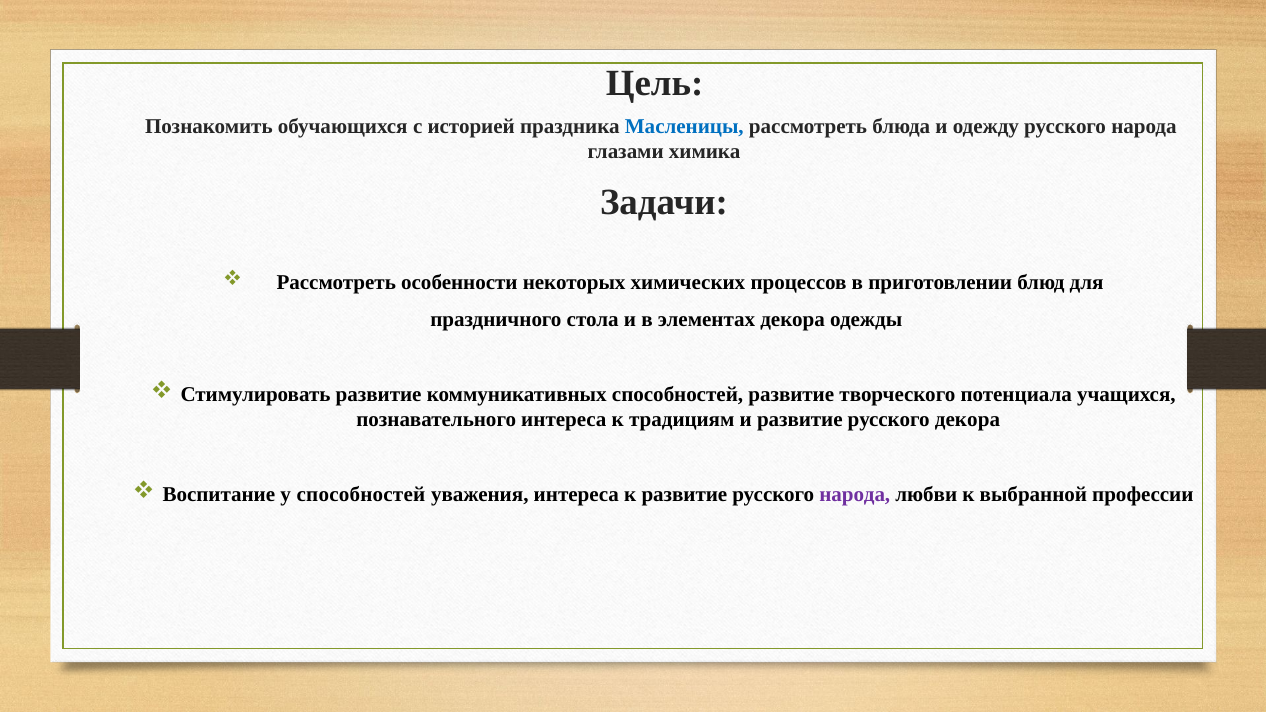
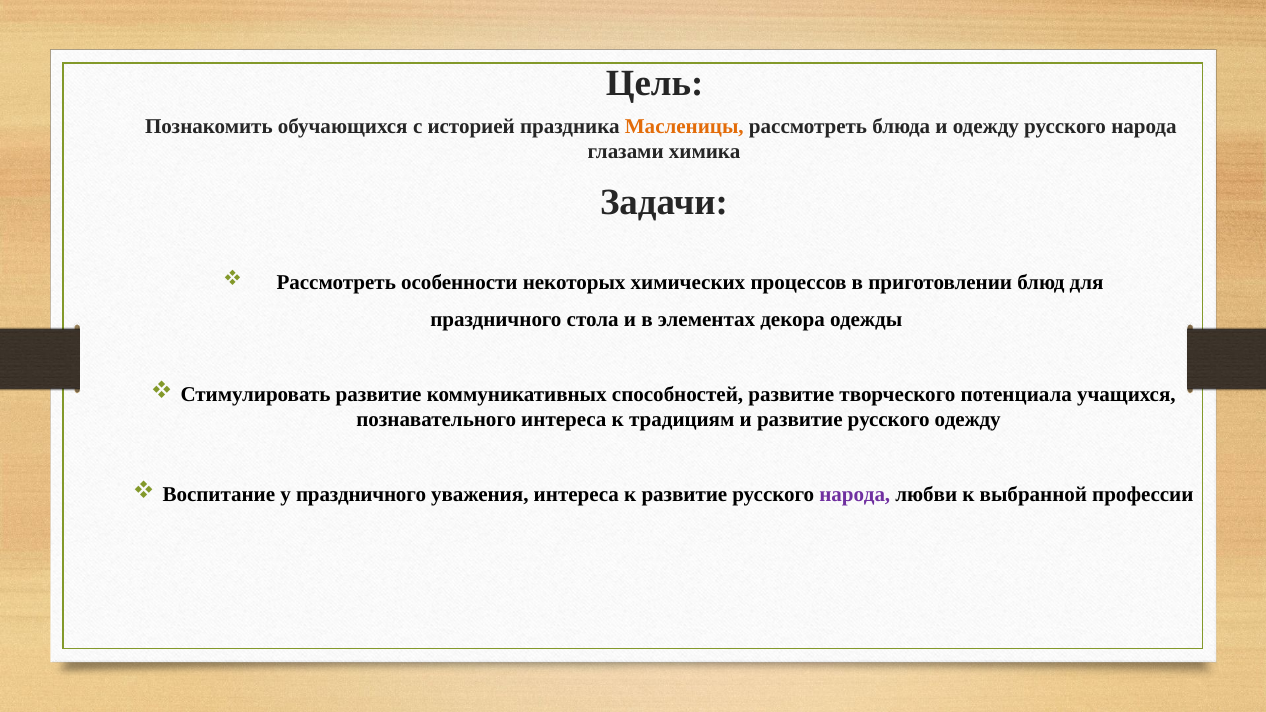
Масленицы colour: blue -> orange
русского декора: декора -> одежду
у способностей: способностей -> праздничного
